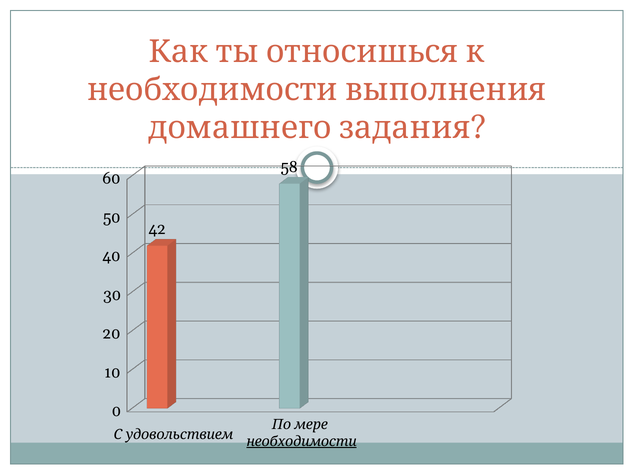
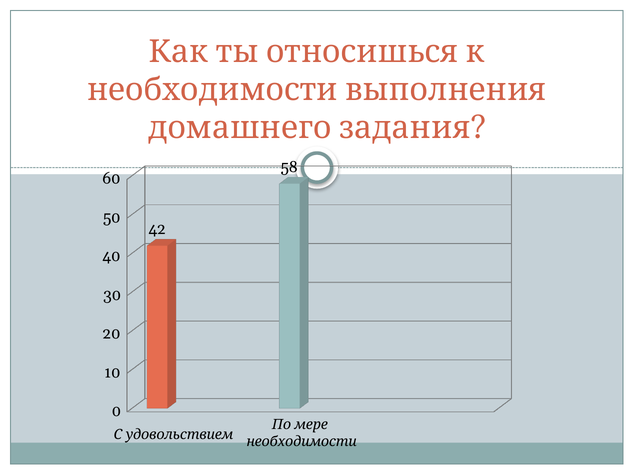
необходимости underline: present -> none
